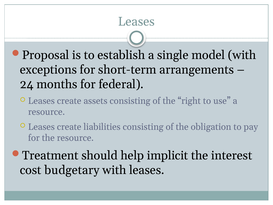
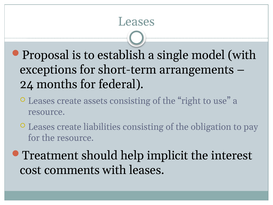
budgetary: budgetary -> comments
